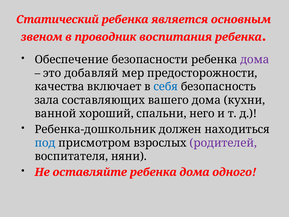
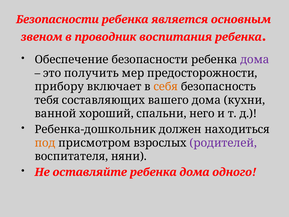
Статический at (57, 19): Статический -> Безопасности
добавляй: добавляй -> получить
качества: качества -> прибору
себя colour: blue -> orange
зала: зала -> тебя
под colour: blue -> orange
